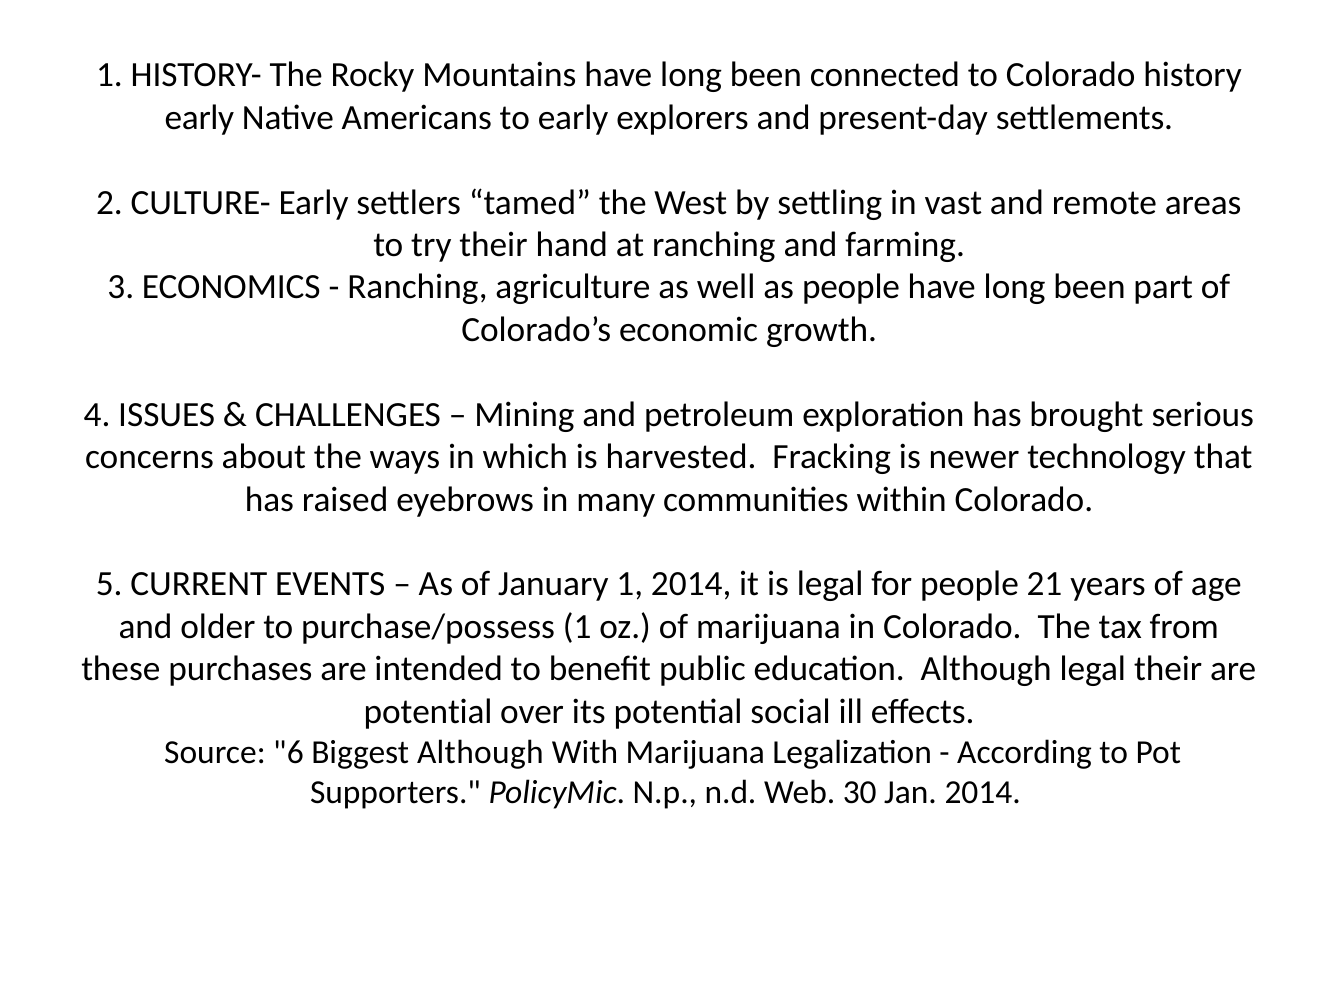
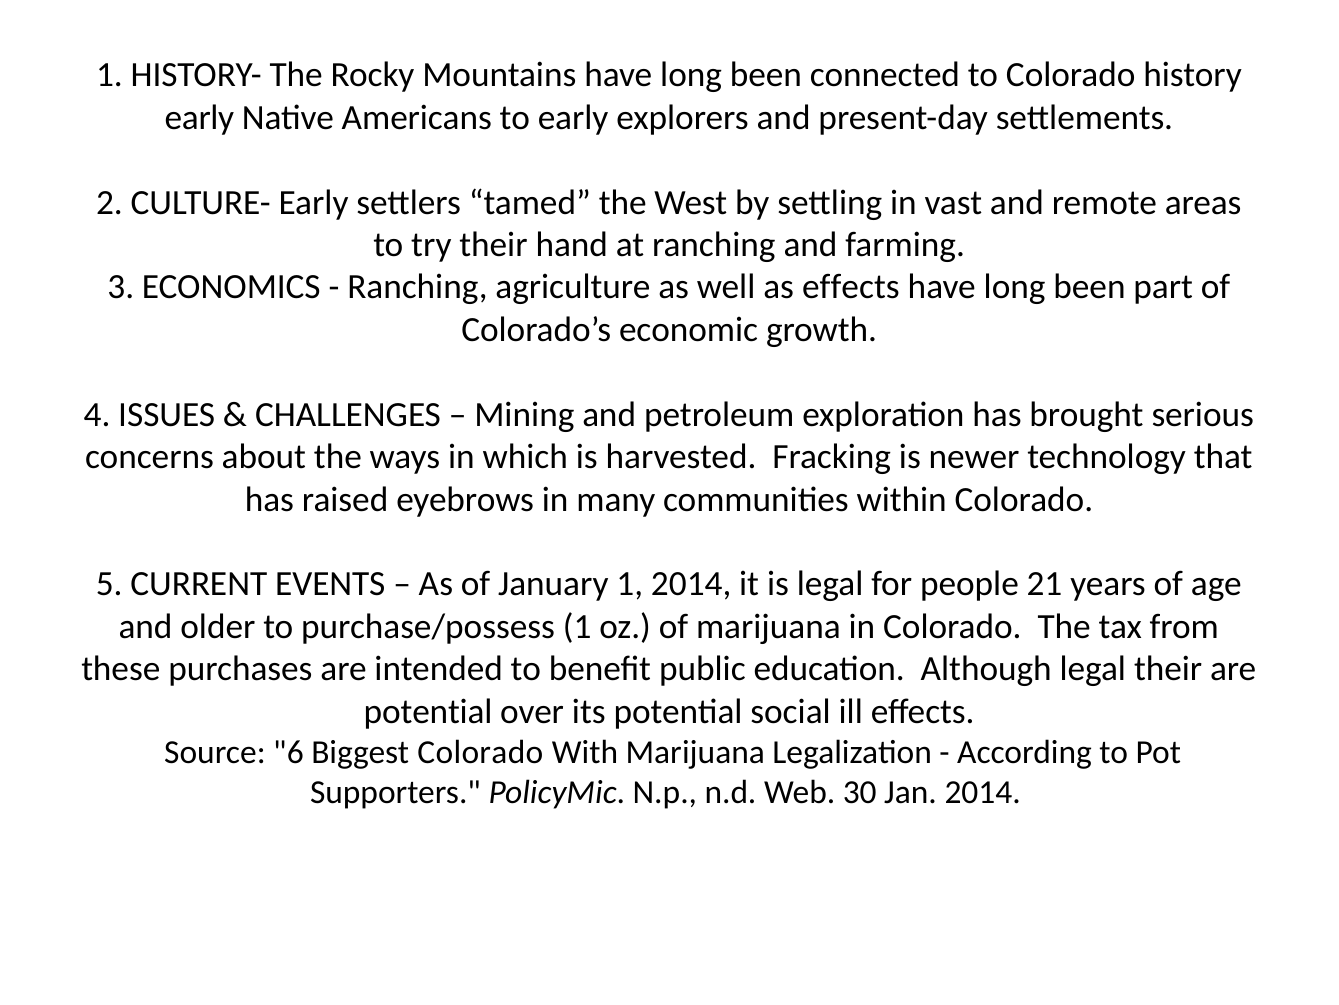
as people: people -> effects
Biggest Although: Although -> Colorado
